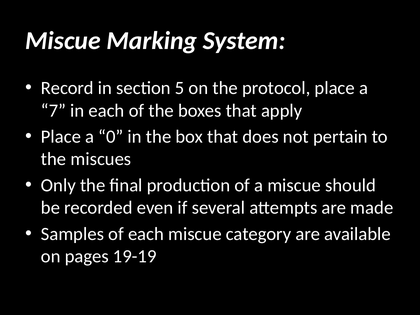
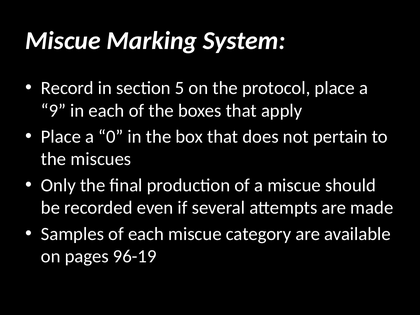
7: 7 -> 9
19-19: 19-19 -> 96-19
